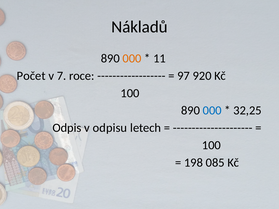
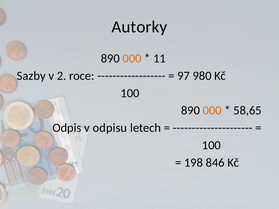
Nákladů: Nákladů -> Autorky
Počet: Počet -> Sazby
7: 7 -> 2
920: 920 -> 980
000 at (212, 111) colour: blue -> orange
32,25: 32,25 -> 58,65
085: 085 -> 846
